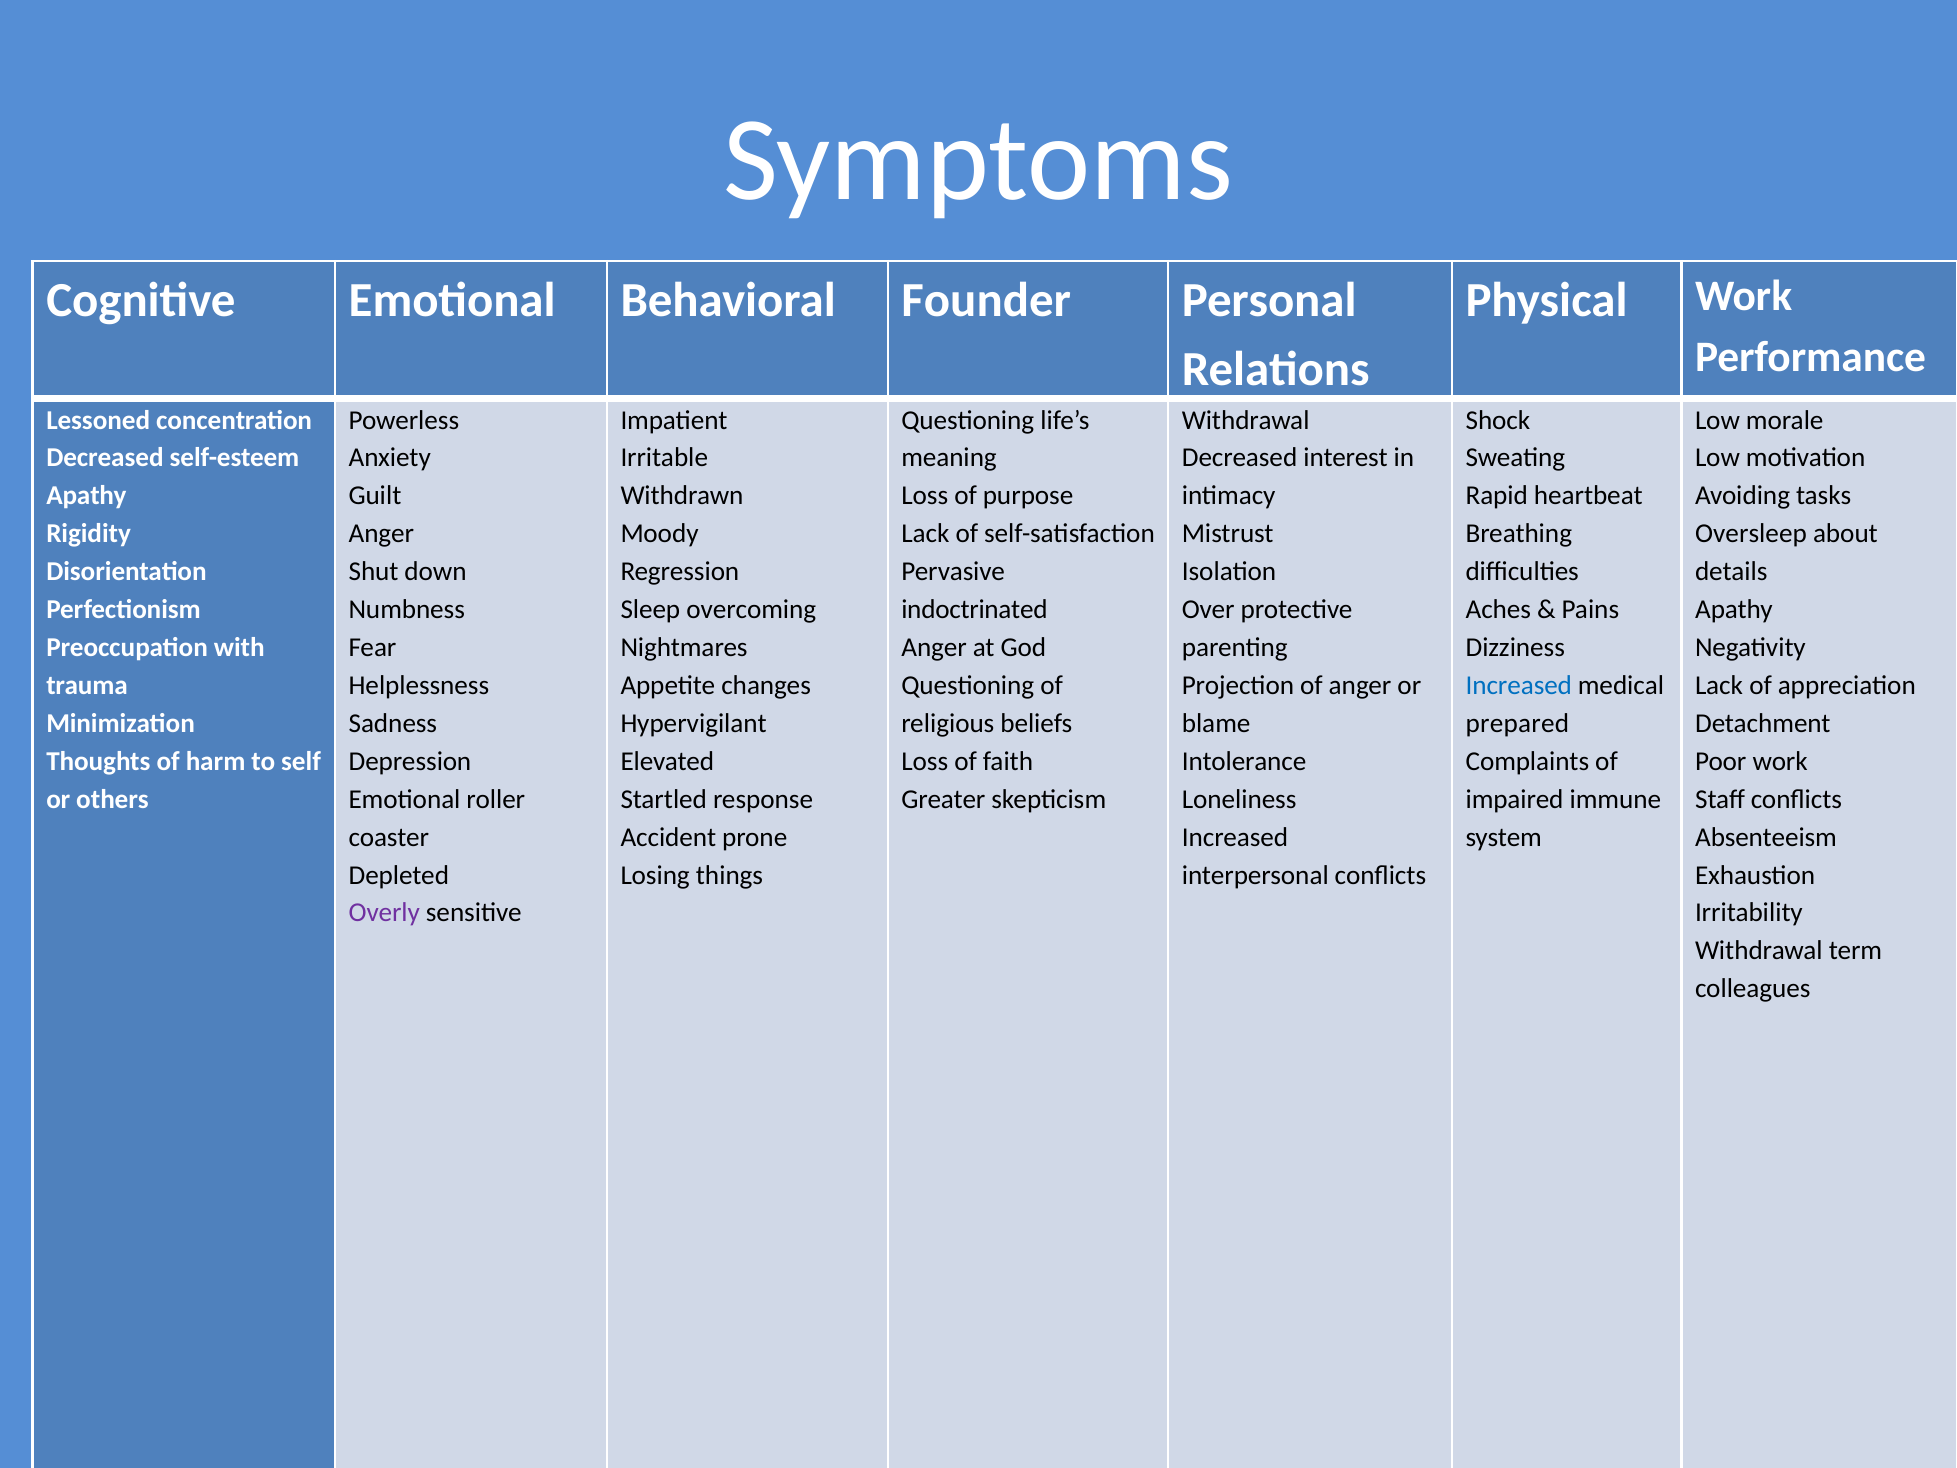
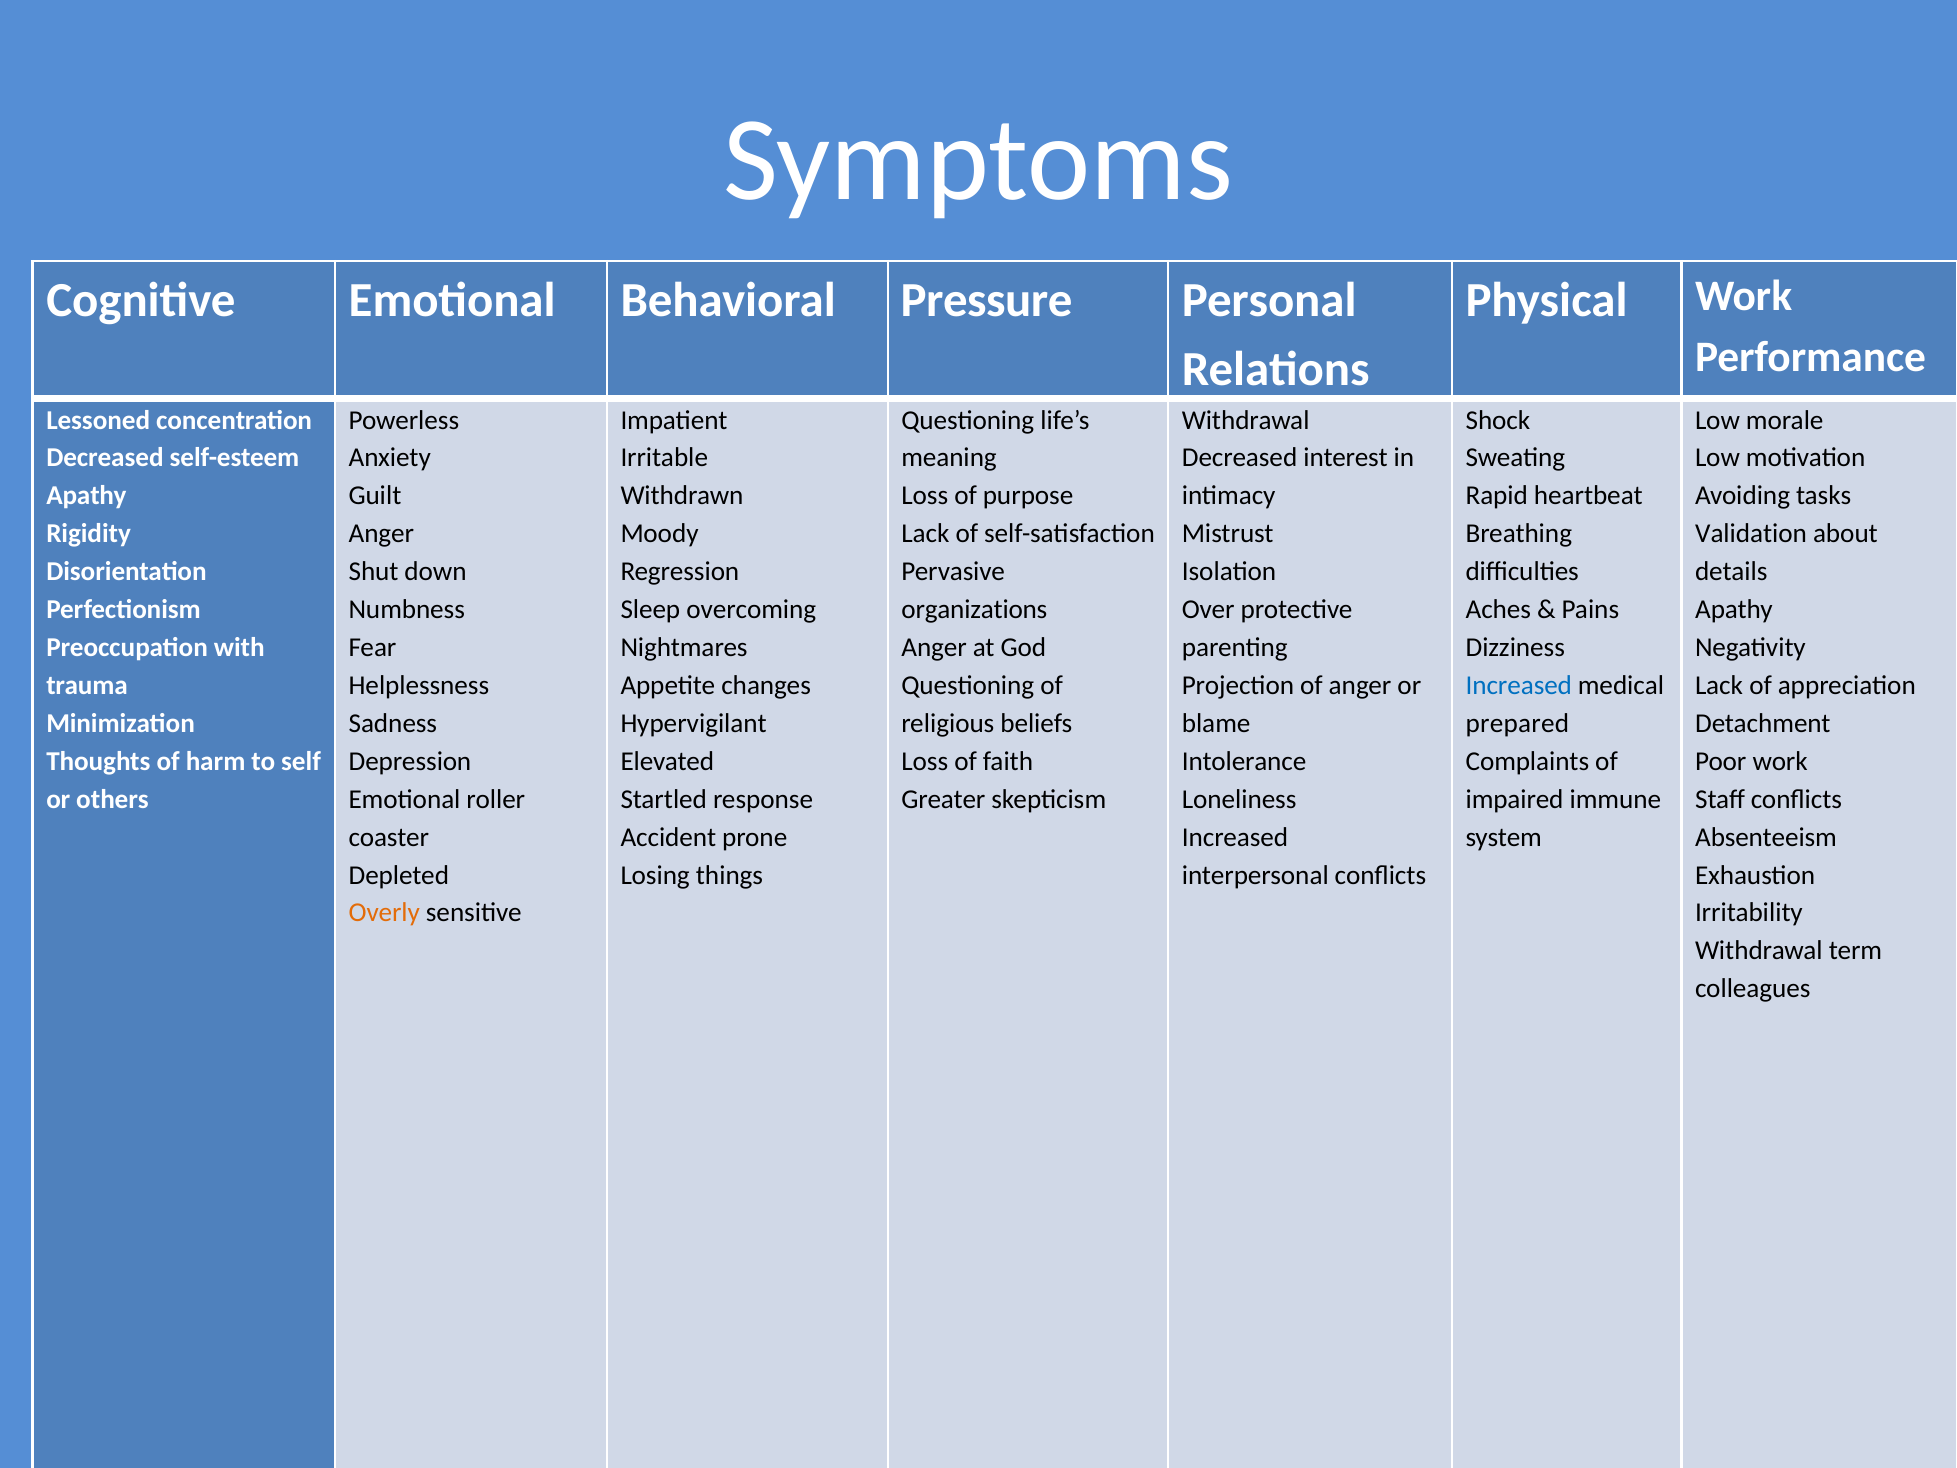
Founder: Founder -> Pressure
Oversleep: Oversleep -> Validation
indoctrinated: indoctrinated -> organizations
Overly colour: purple -> orange
